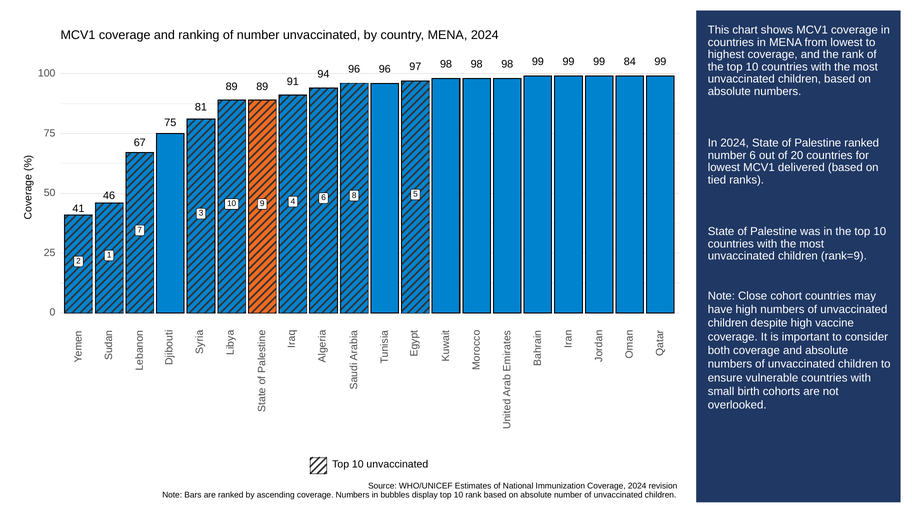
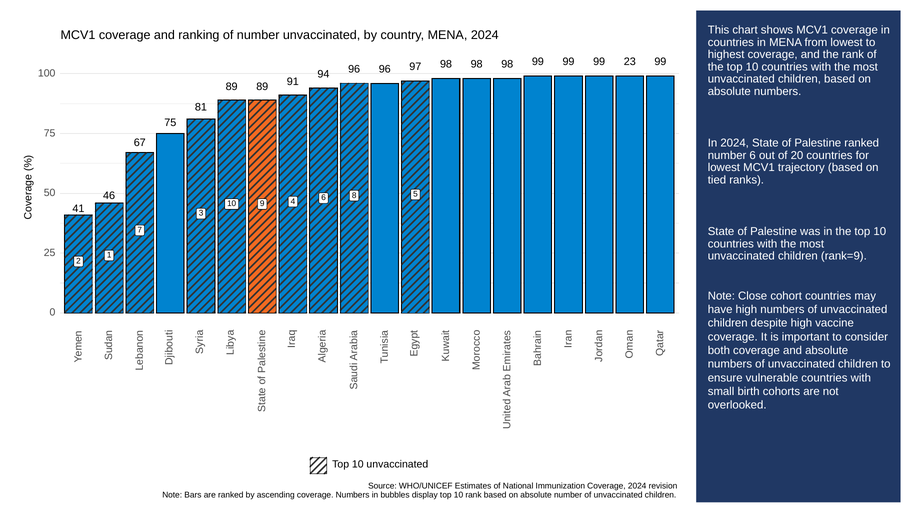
84: 84 -> 23
delivered: delivered -> trajectory
